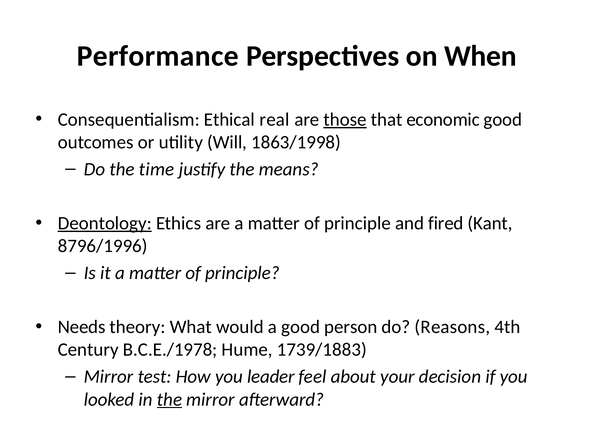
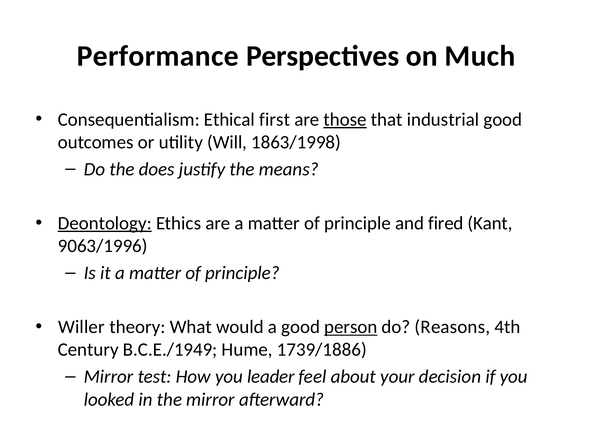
When: When -> Much
real: real -> first
economic: economic -> industrial
time: time -> does
8796/1996: 8796/1996 -> 9063/1996
Needs: Needs -> Willer
person underline: none -> present
B.C.E./1978: B.C.E./1978 -> B.C.E./1949
1739/1883: 1739/1883 -> 1739/1886
the at (169, 399) underline: present -> none
